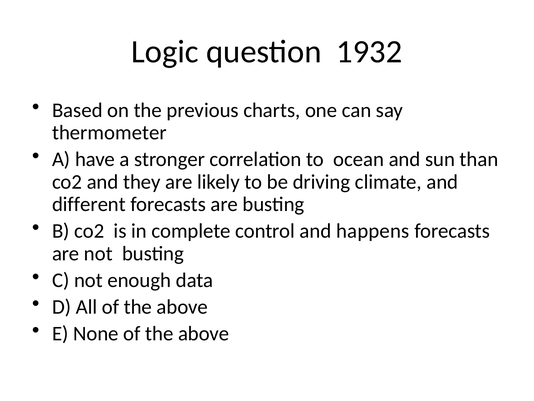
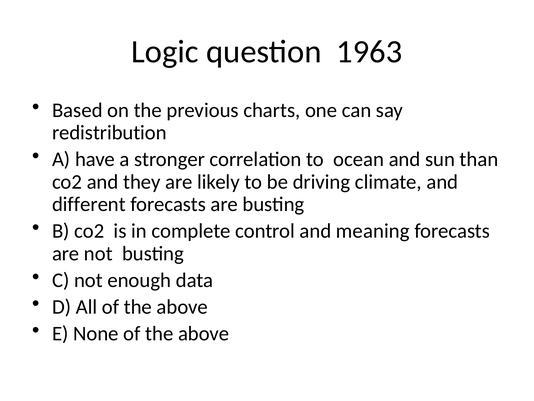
1932: 1932 -> 1963
thermometer: thermometer -> redistribution
happens: happens -> meaning
